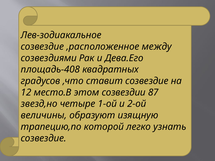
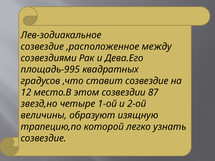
площадь-408: площадь-408 -> площадь-995
